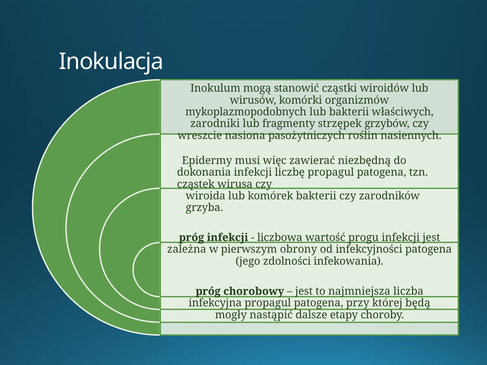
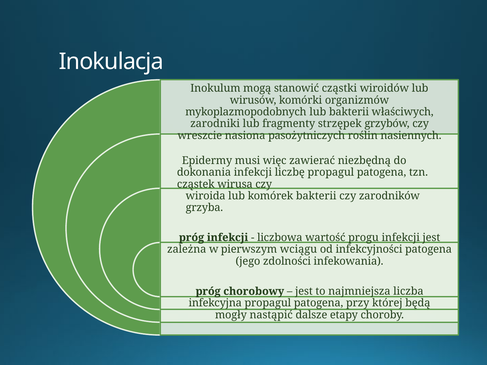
obrony: obrony -> wciągu
